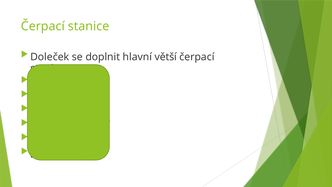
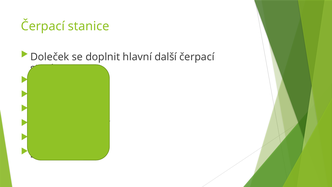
větší: větší -> další
